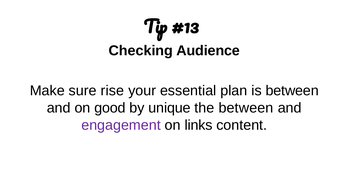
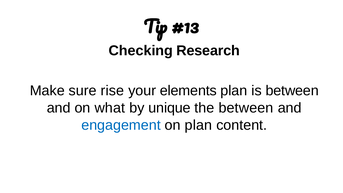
Audience: Audience -> Research
essential: essential -> elements
good: good -> what
engagement colour: purple -> blue
on links: links -> plan
